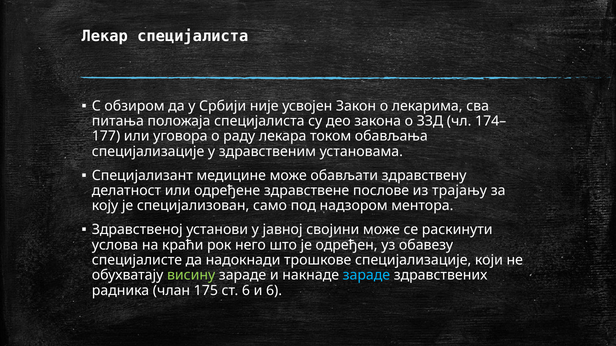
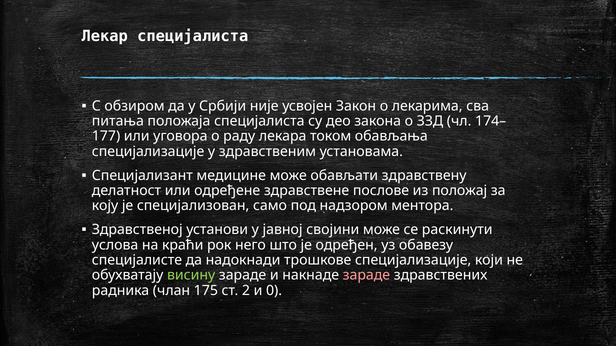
трајању: трајању -> положај
зараде at (366, 276) colour: light blue -> pink
ст 6: 6 -> 2
и 6: 6 -> 0
